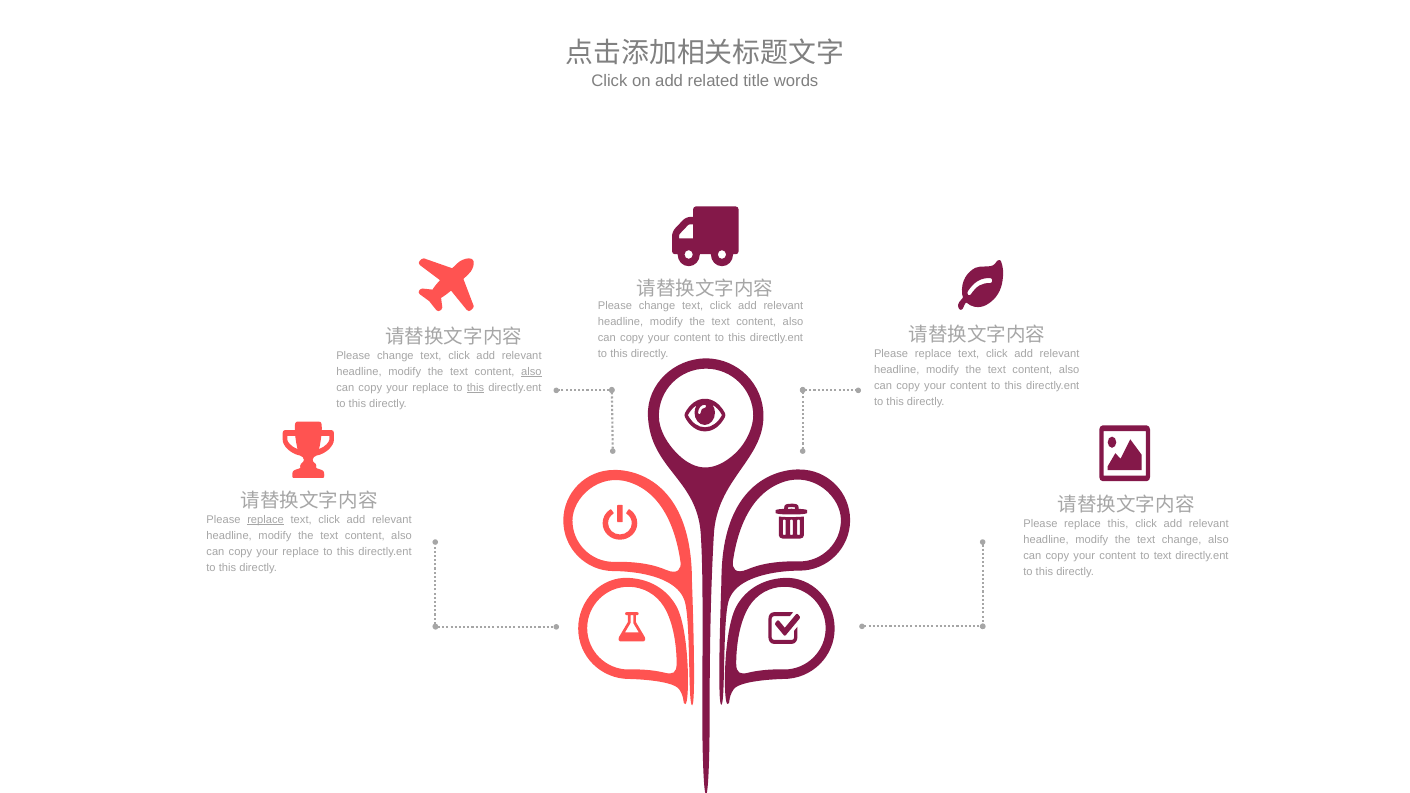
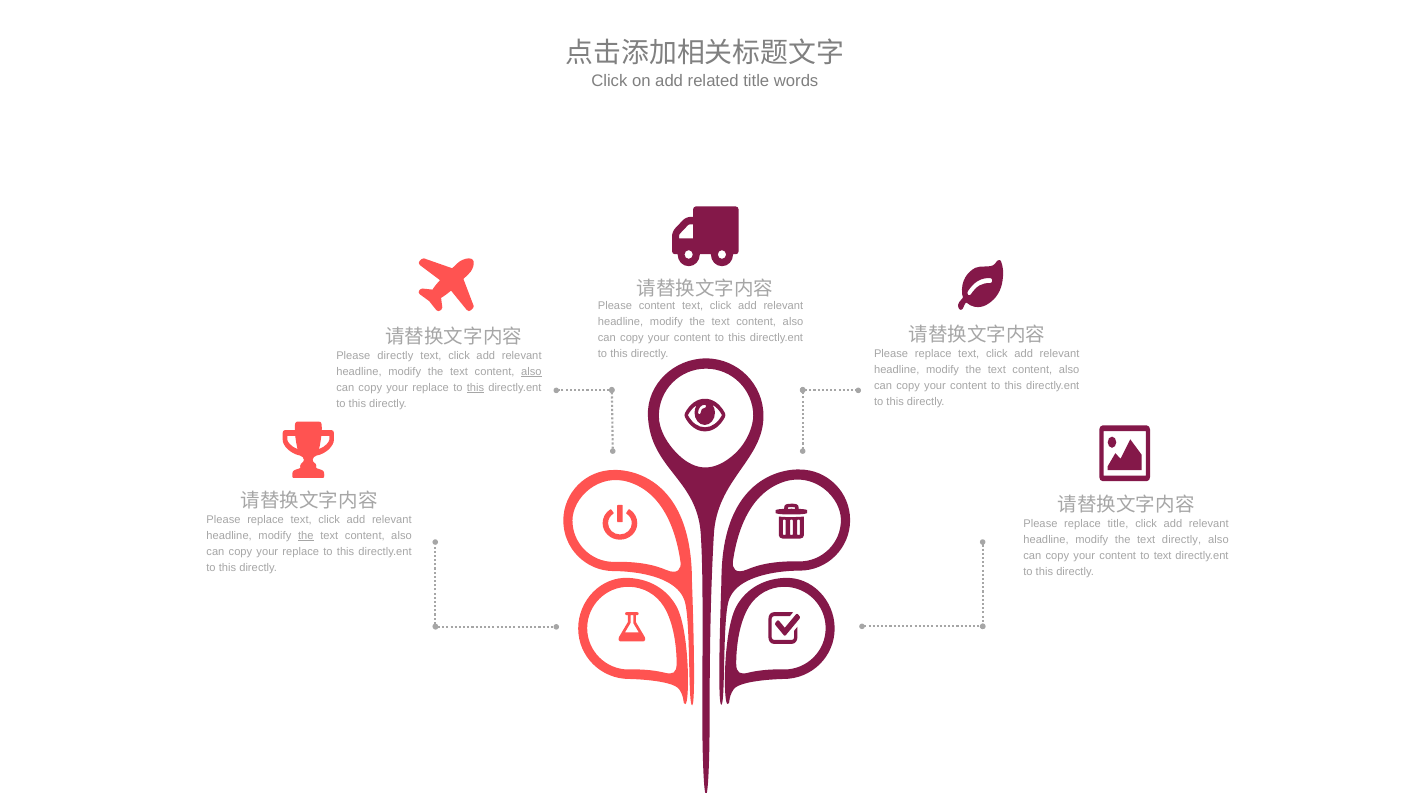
change at (657, 306): change -> content
change at (395, 356): change -> directly
replace at (266, 520) underline: present -> none
replace this: this -> title
the at (306, 536) underline: none -> present
text change: change -> directly
